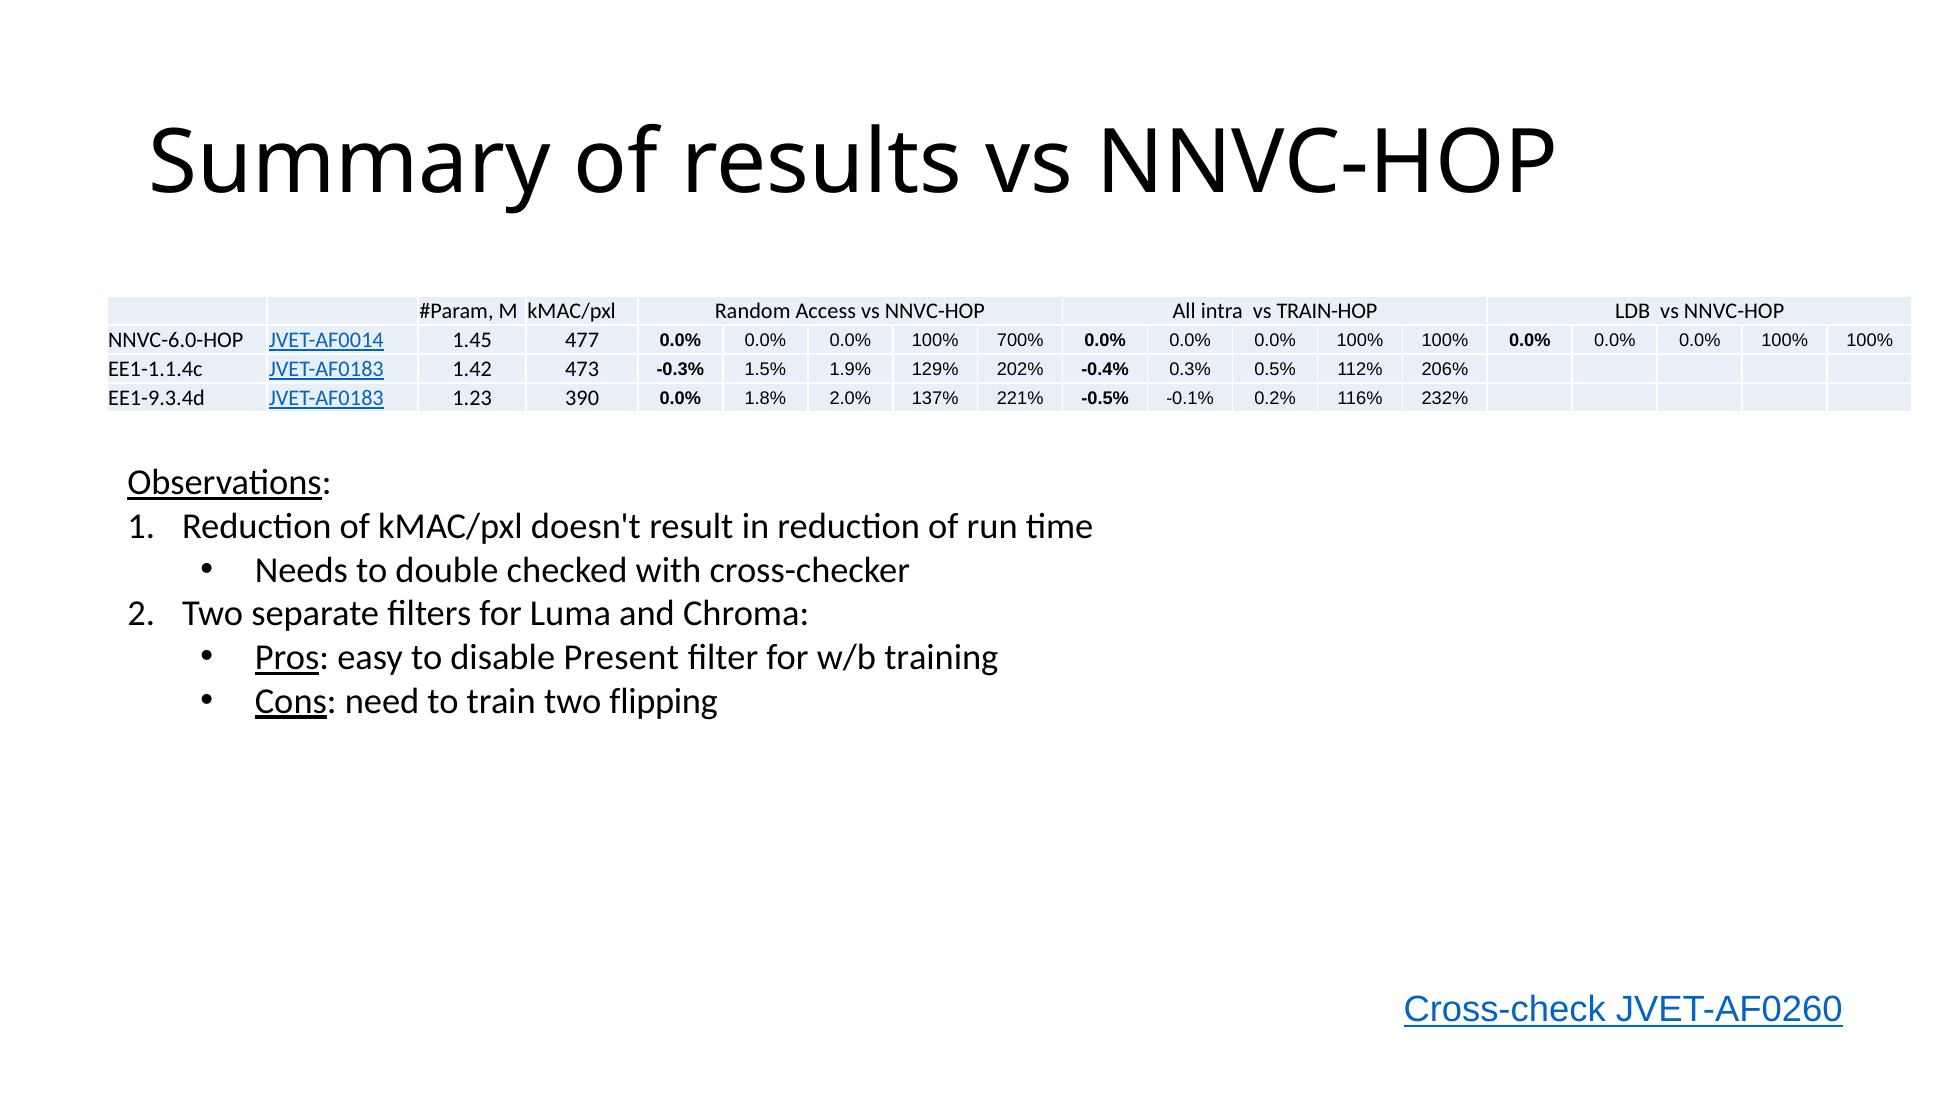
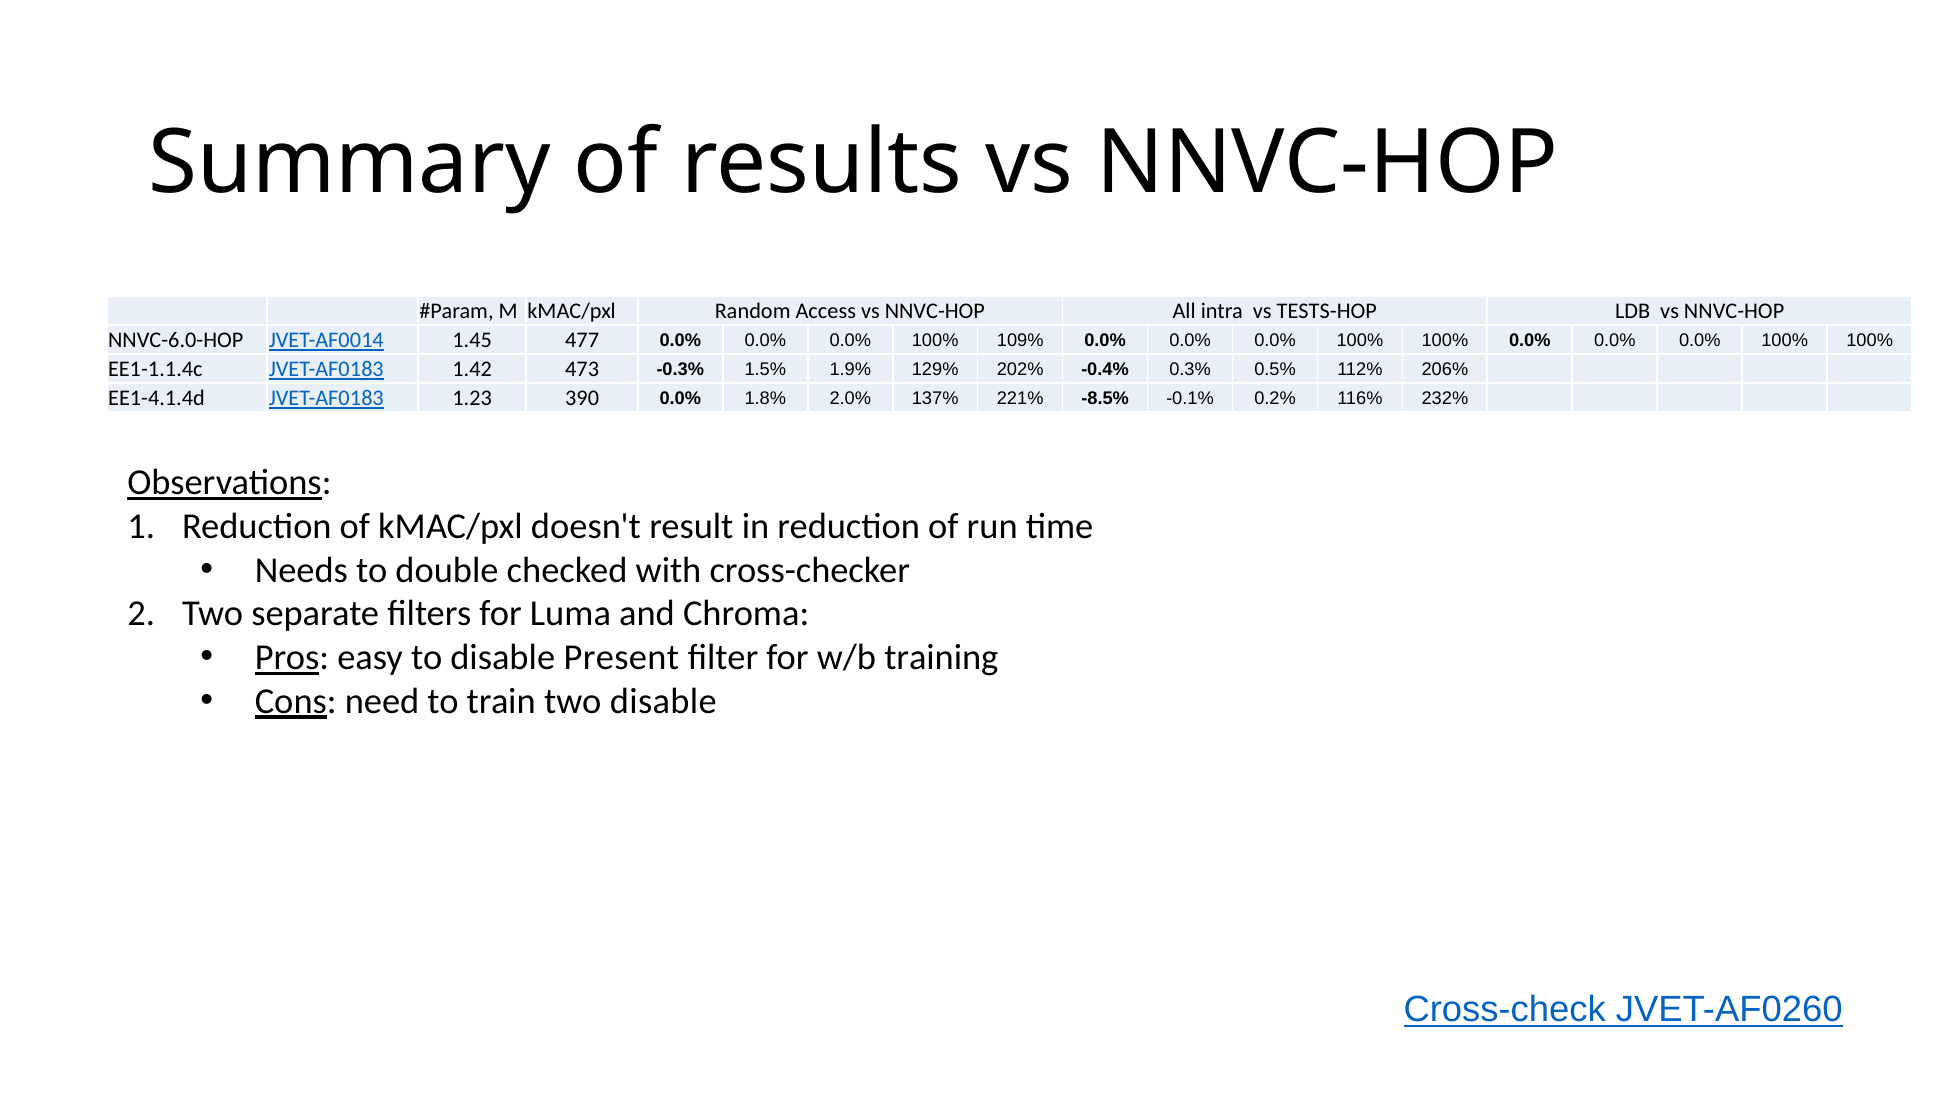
TRAIN-HOP: TRAIN-HOP -> TESTS-HOP
700%: 700% -> 109%
EE1-9.3.4d: EE1-9.3.4d -> EE1-4.1.4d
-0.5%: -0.5% -> -8.5%
two flipping: flipping -> disable
